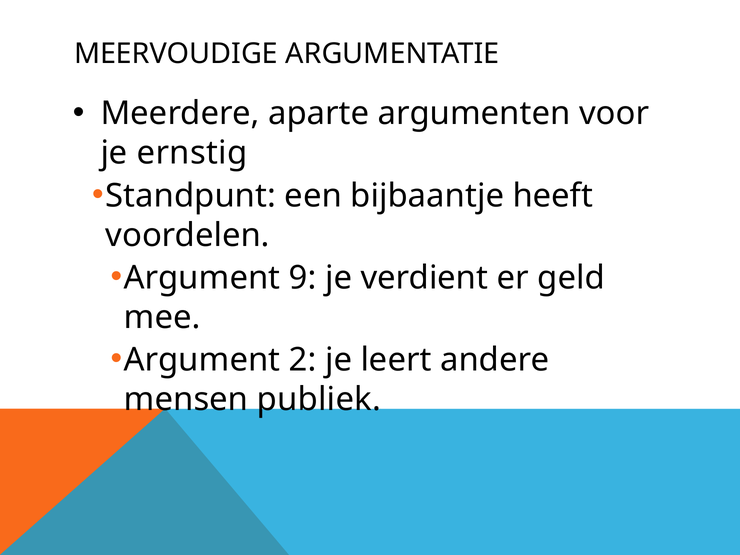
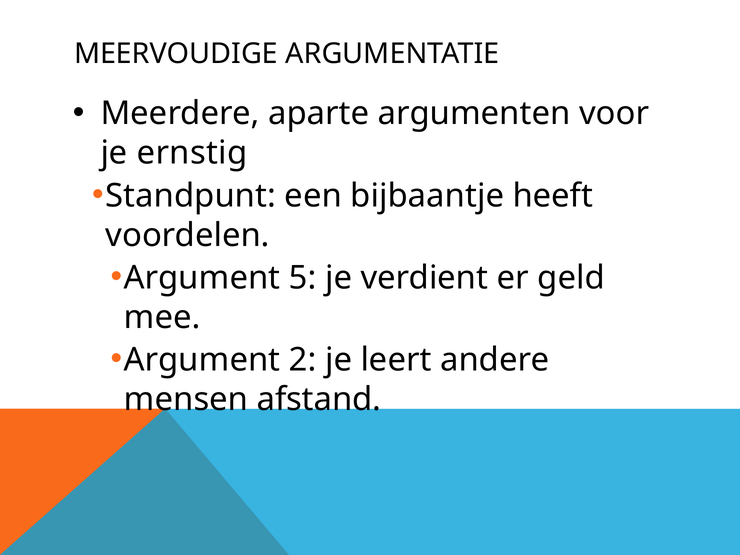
9: 9 -> 5
publiek: publiek -> afstand
